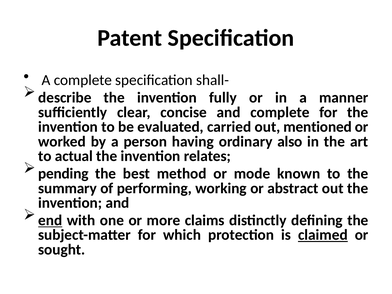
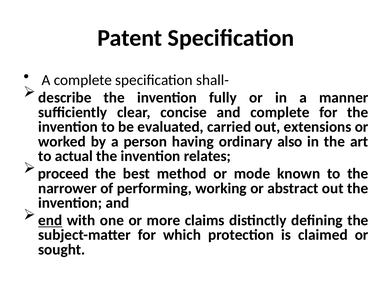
mentioned: mentioned -> extensions
pending: pending -> proceed
summary: summary -> narrower
claimed underline: present -> none
